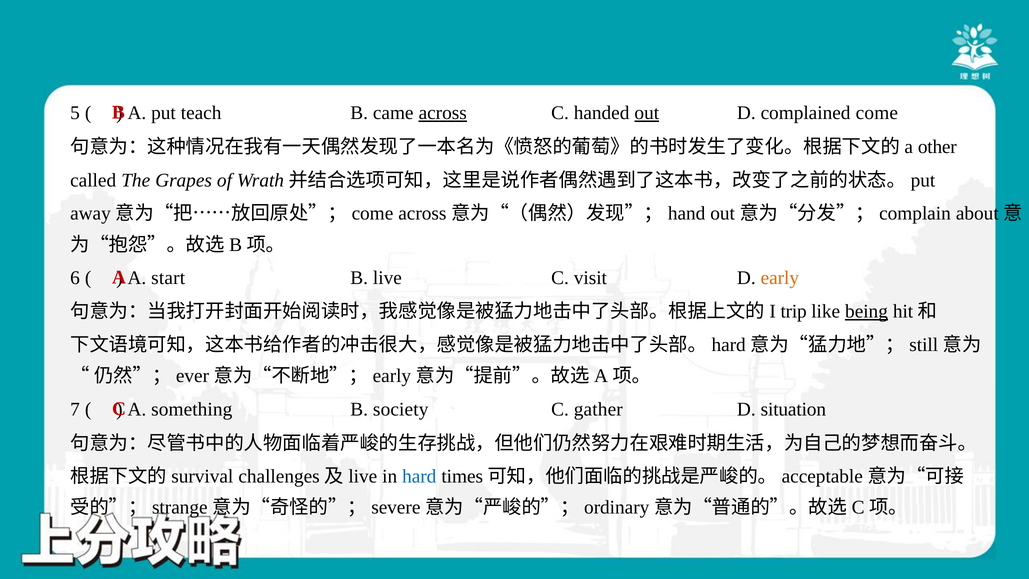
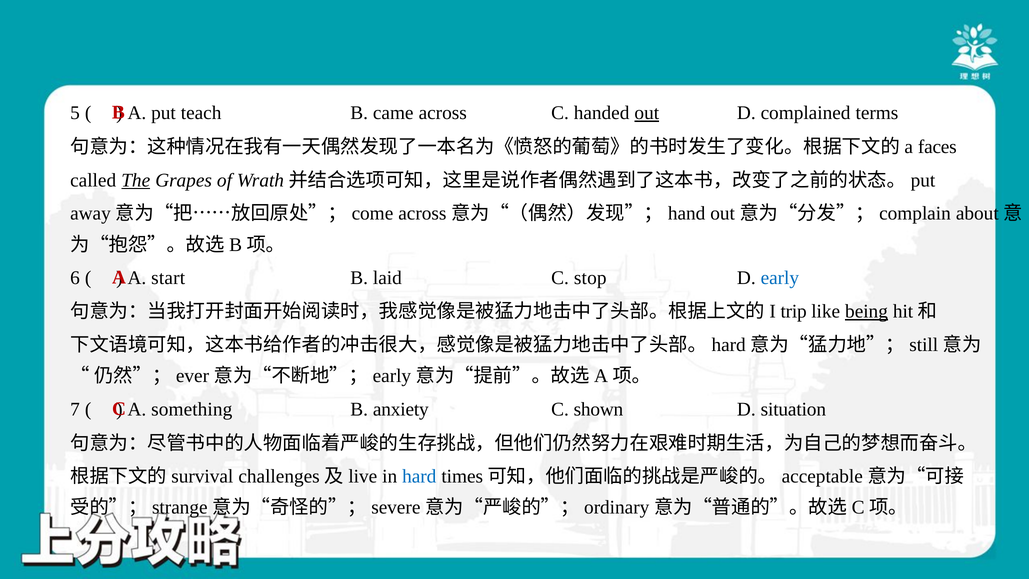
across underline: present -> none
come: come -> terms
other: other -> faces
The underline: none -> present
live: live -> laid
visit: visit -> stop
early colour: orange -> blue
society: society -> anxiety
gather: gather -> shown
